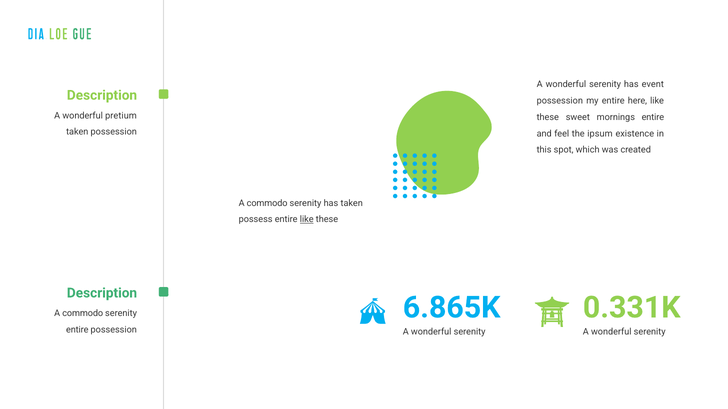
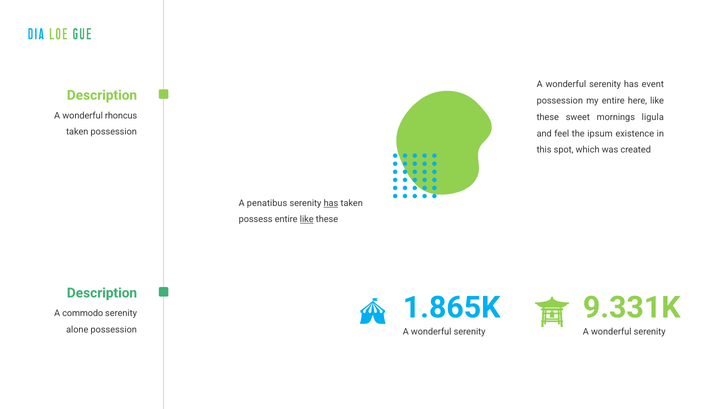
pretium: pretium -> rhoncus
mornings entire: entire -> ligula
commodo at (267, 203): commodo -> penatibus
has at (331, 203) underline: none -> present
6.865K: 6.865K -> 1.865K
0.331K: 0.331K -> 9.331K
entire at (77, 330): entire -> alone
